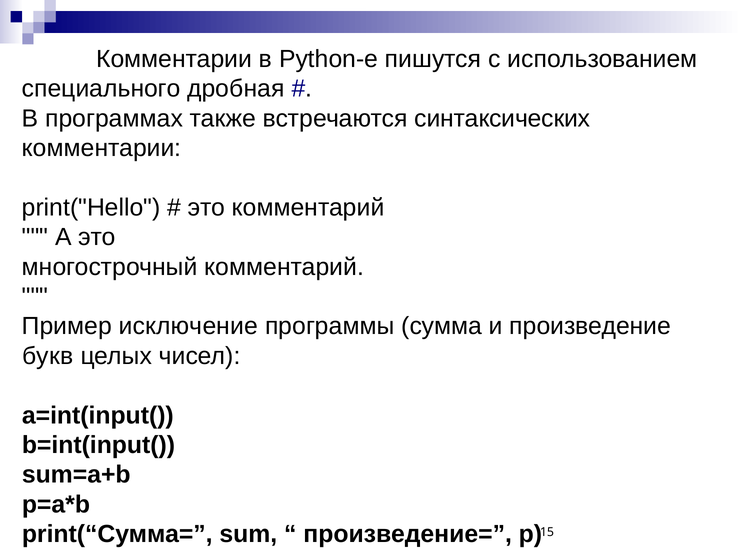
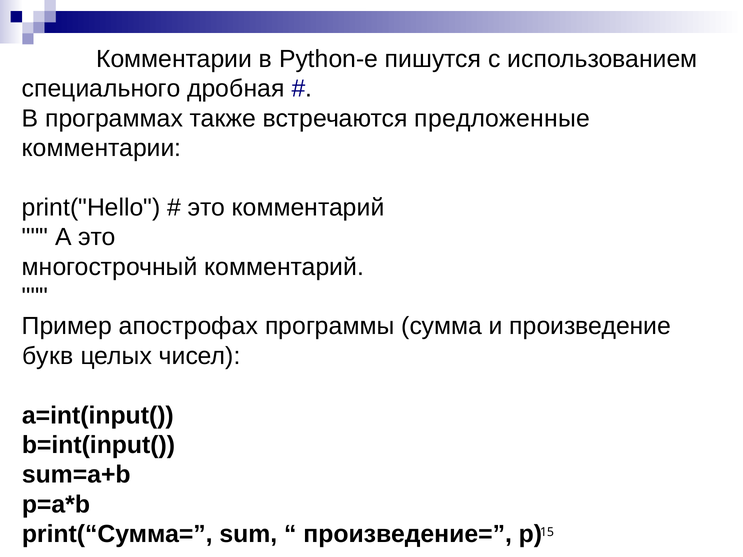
синтаксических: синтаксических -> предложенные
исключение: исключение -> апострофах
